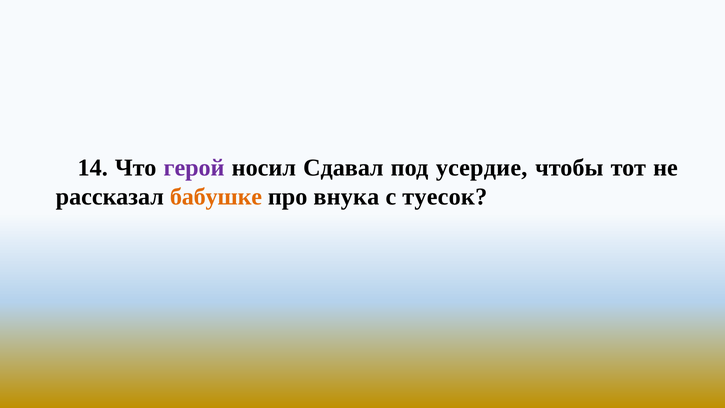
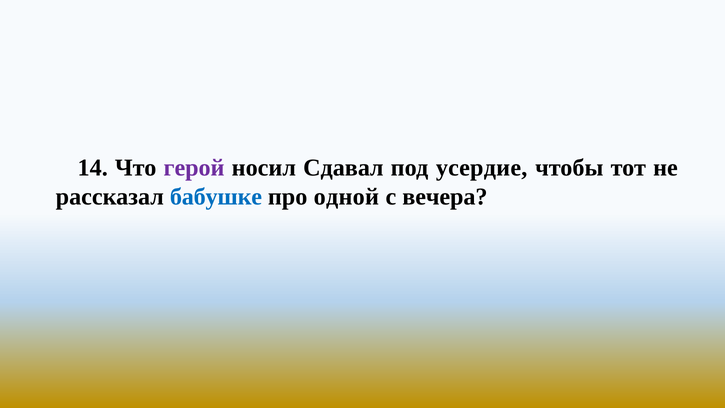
бабушке colour: orange -> blue
внука: внука -> одной
туесок: туесок -> вечера
